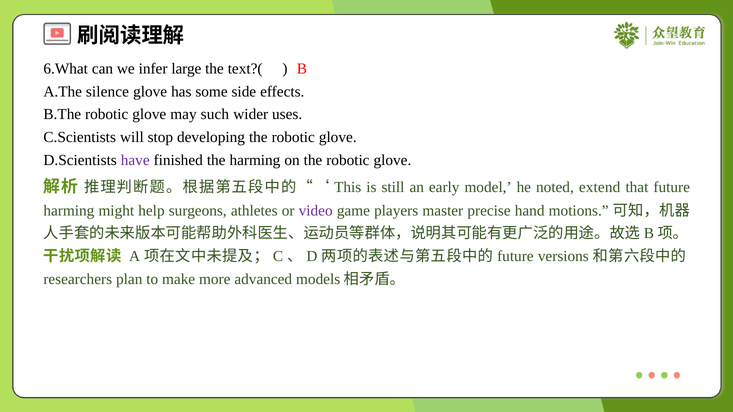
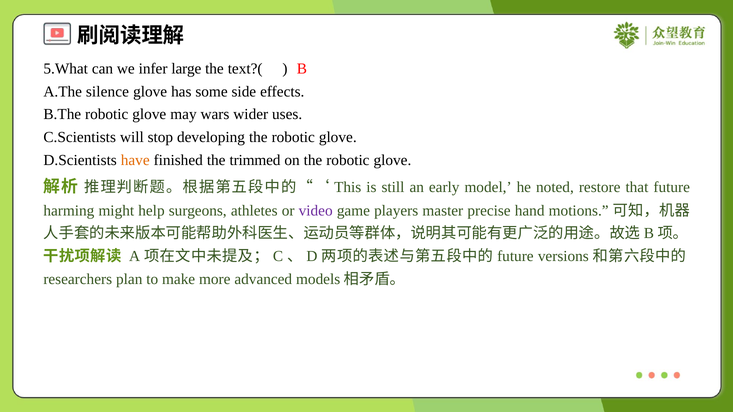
6.What: 6.What -> 5.What
such: such -> wars
have colour: purple -> orange
the harming: harming -> trimmed
extend: extend -> restore
